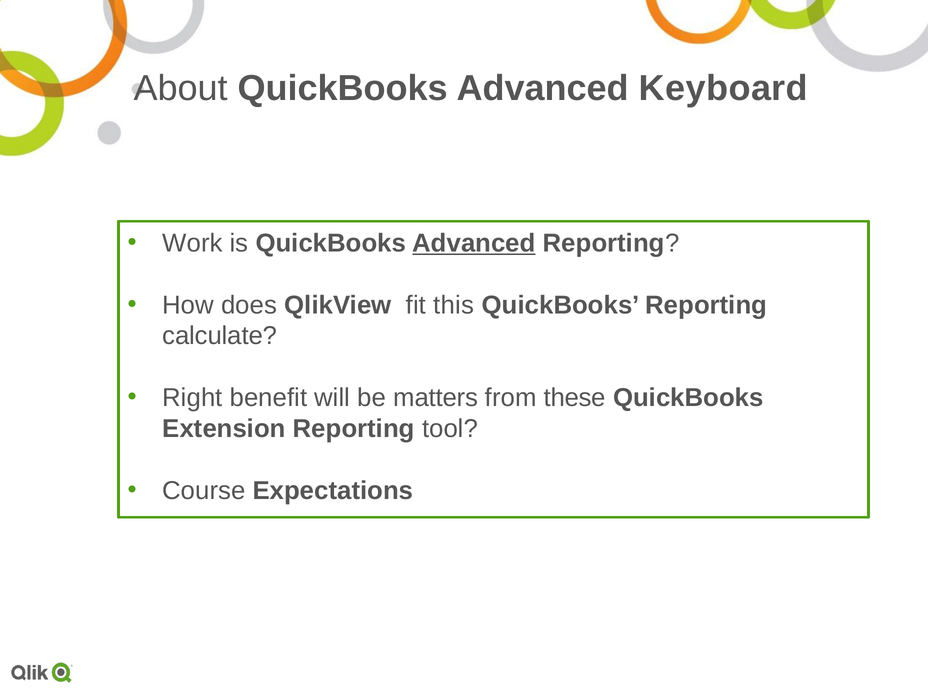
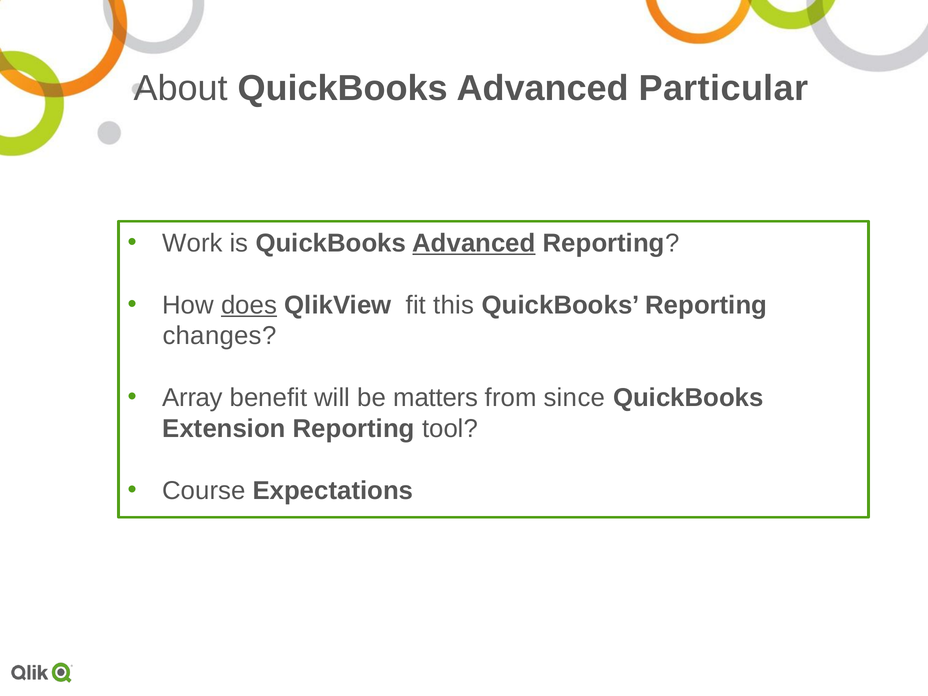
Keyboard: Keyboard -> Particular
does underline: none -> present
calculate: calculate -> changes
Right: Right -> Array
these: these -> since
